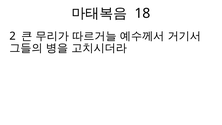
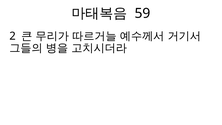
18: 18 -> 59
